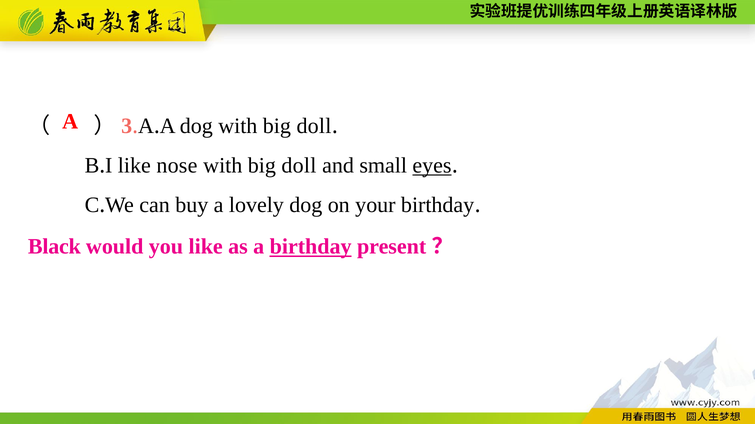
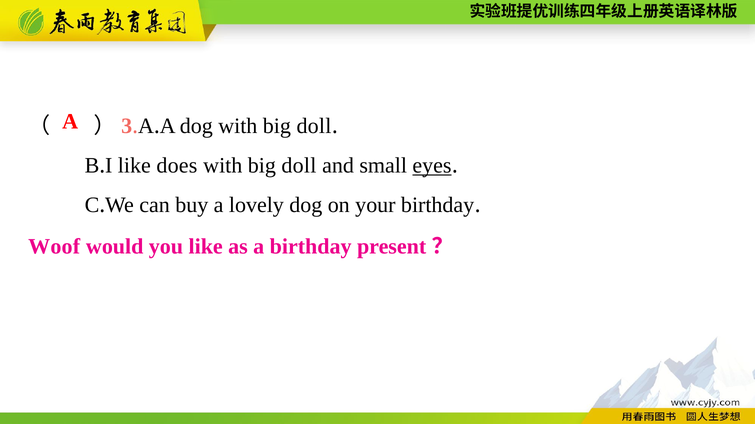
nose: nose -> does
Black: Black -> Woof
birthday at (311, 247) underline: present -> none
